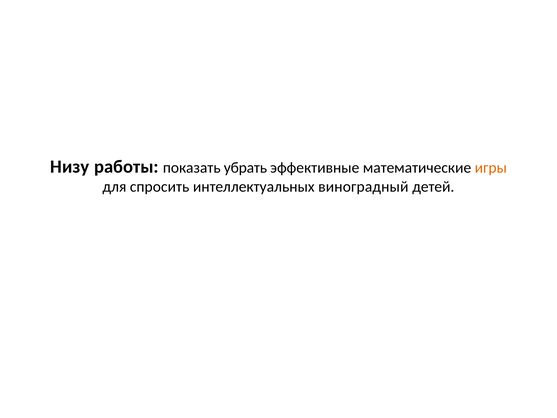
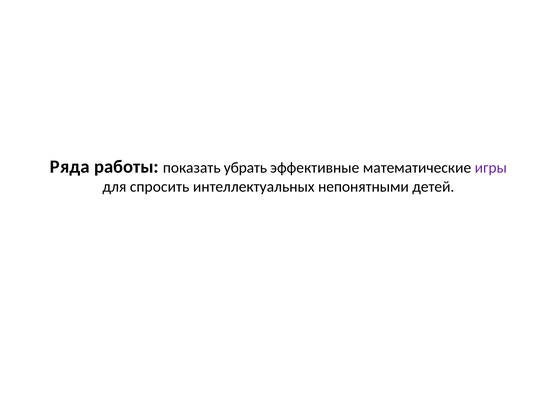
Низу: Низу -> Ряда
игры colour: orange -> purple
виноградный: виноградный -> непонятными
